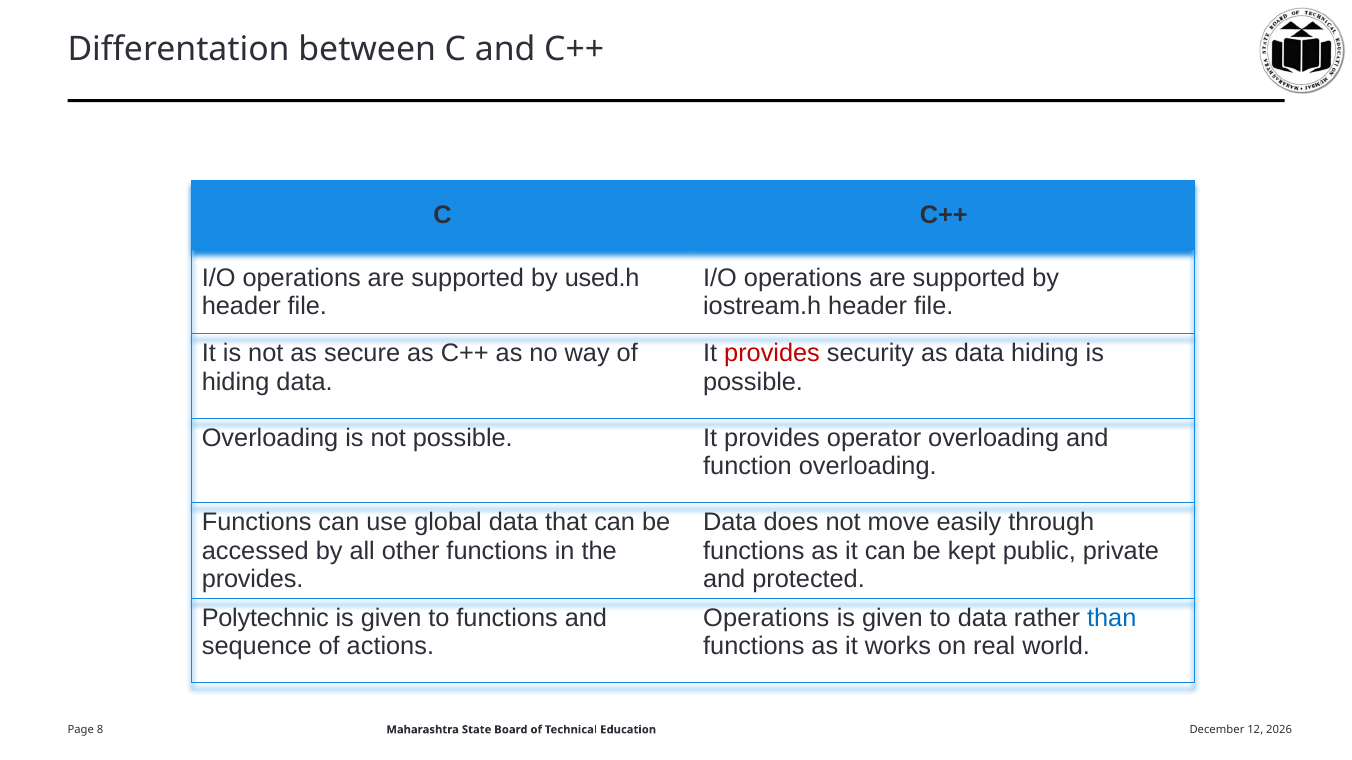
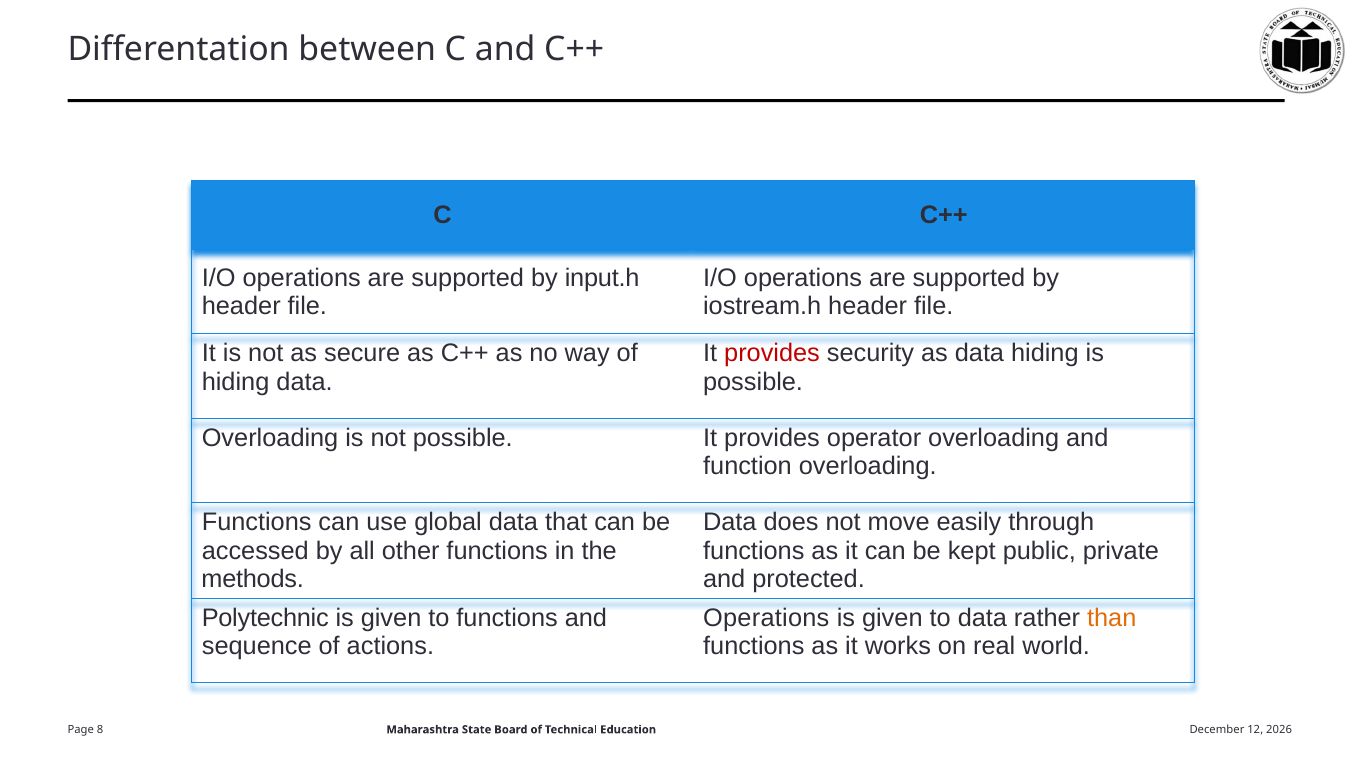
used.h: used.h -> input.h
provides at (253, 579): provides -> methods
than colour: blue -> orange
